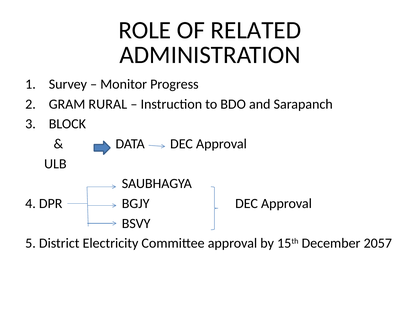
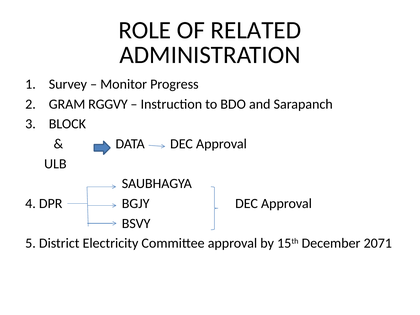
RURAL: RURAL -> RGGVY
2057: 2057 -> 2071
